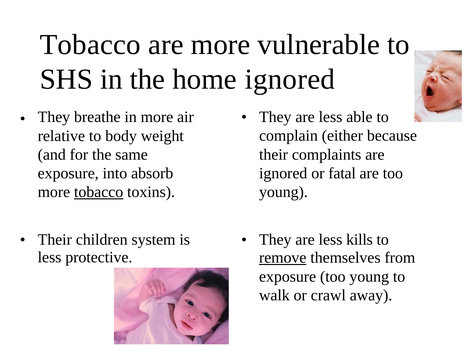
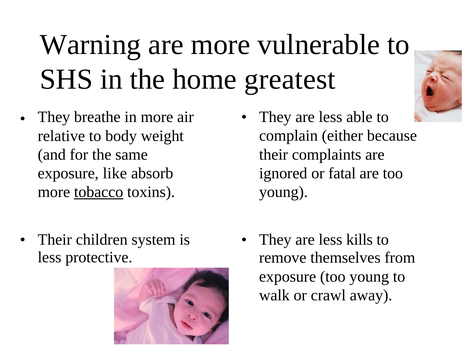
Tobacco at (90, 45): Tobacco -> Warning
ignored at (290, 79): ignored -> greatest
into: into -> like
remove underline: present -> none
